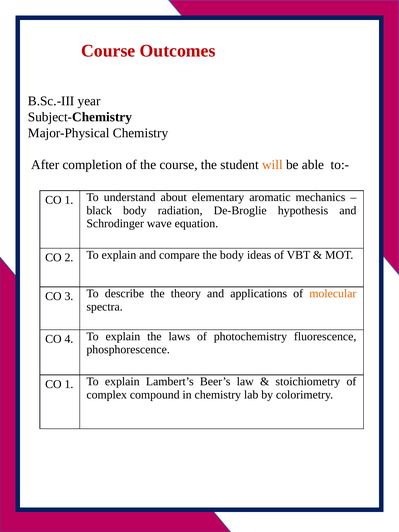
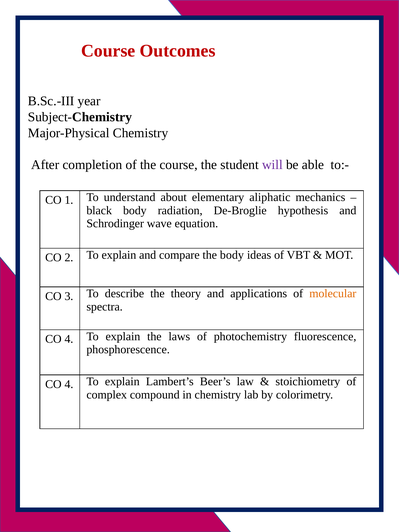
will colour: orange -> purple
aromatic: aromatic -> aliphatic
1 at (69, 384): 1 -> 4
